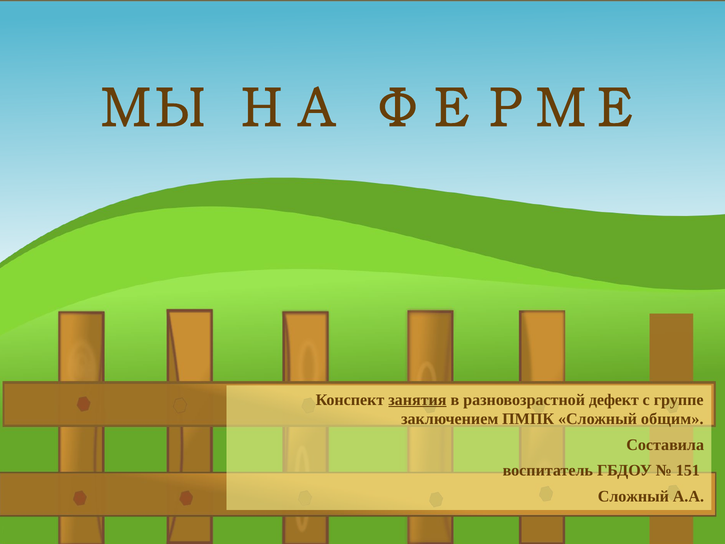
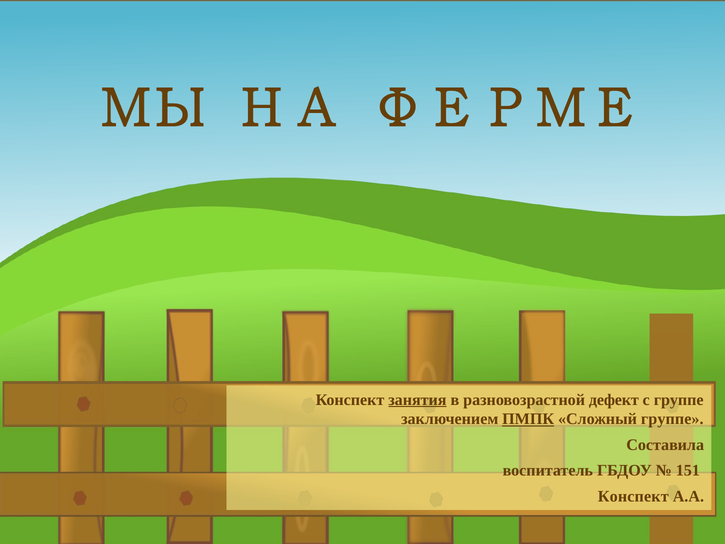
ПМПК underline: none -> present
Сложный общим: общим -> группе
Сложный at (633, 496): Сложный -> Конспект
